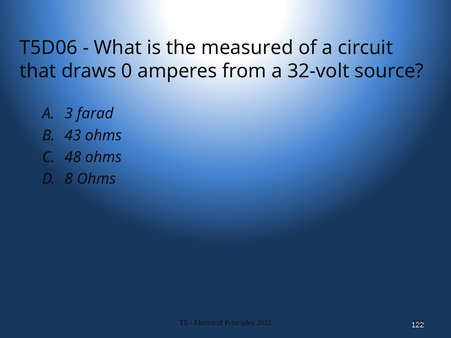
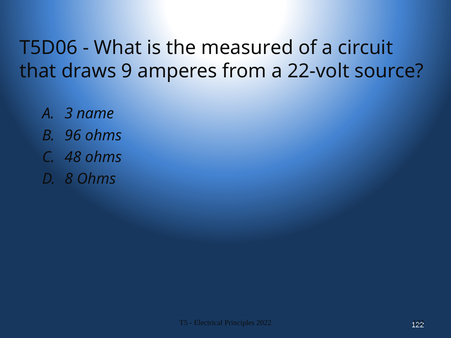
0: 0 -> 9
32-volt: 32-volt -> 22-volt
farad: farad -> name
43: 43 -> 96
